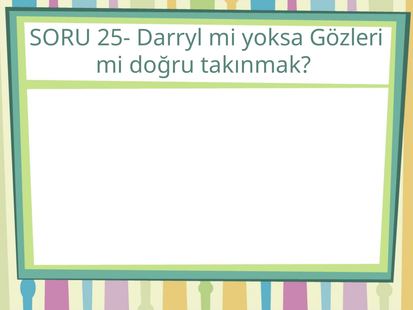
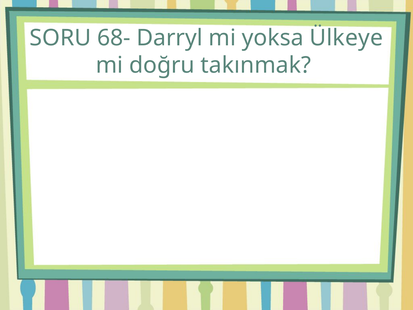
25-: 25- -> 68-
Gözleri: Gözleri -> Ülkeye
